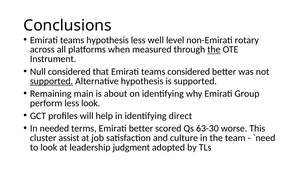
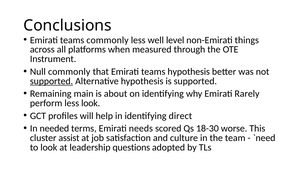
teams hypothesis: hypothesis -> commonly
rotary: rotary -> things
the at (214, 50) underline: present -> none
Null considered: considered -> commonly
teams considered: considered -> hypothesis
Group: Group -> Rarely
Emirati better: better -> needs
63-30: 63-30 -> 18-30
judgment: judgment -> questions
